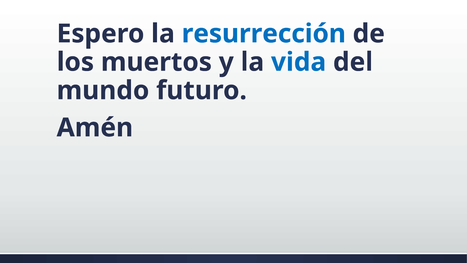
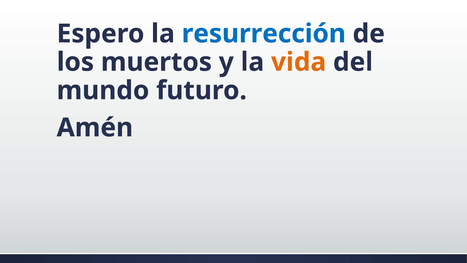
vida colour: blue -> orange
